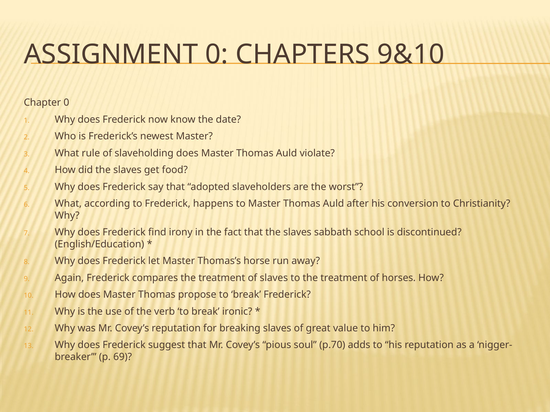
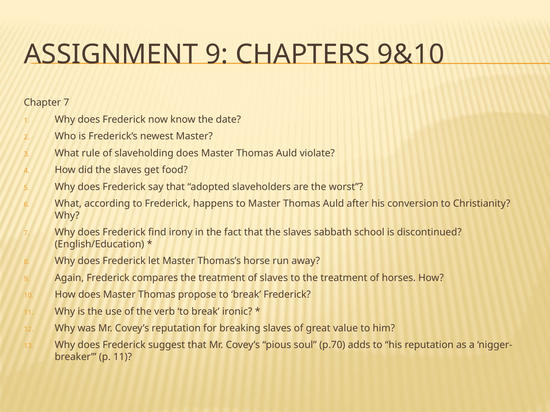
ASSIGNMENT 0: 0 -> 9
Chapter 0: 0 -> 7
p 69: 69 -> 11
